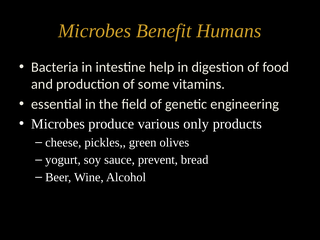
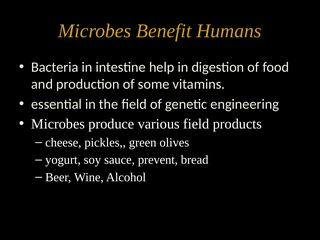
various only: only -> field
